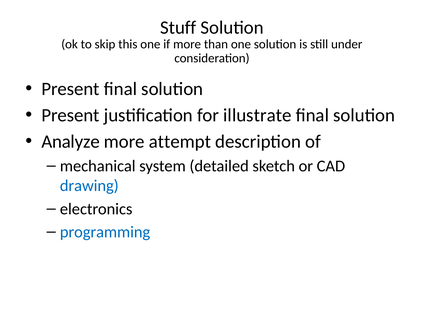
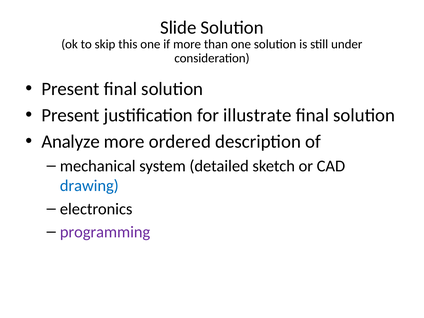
Stuff: Stuff -> Slide
attempt: attempt -> ordered
programming colour: blue -> purple
